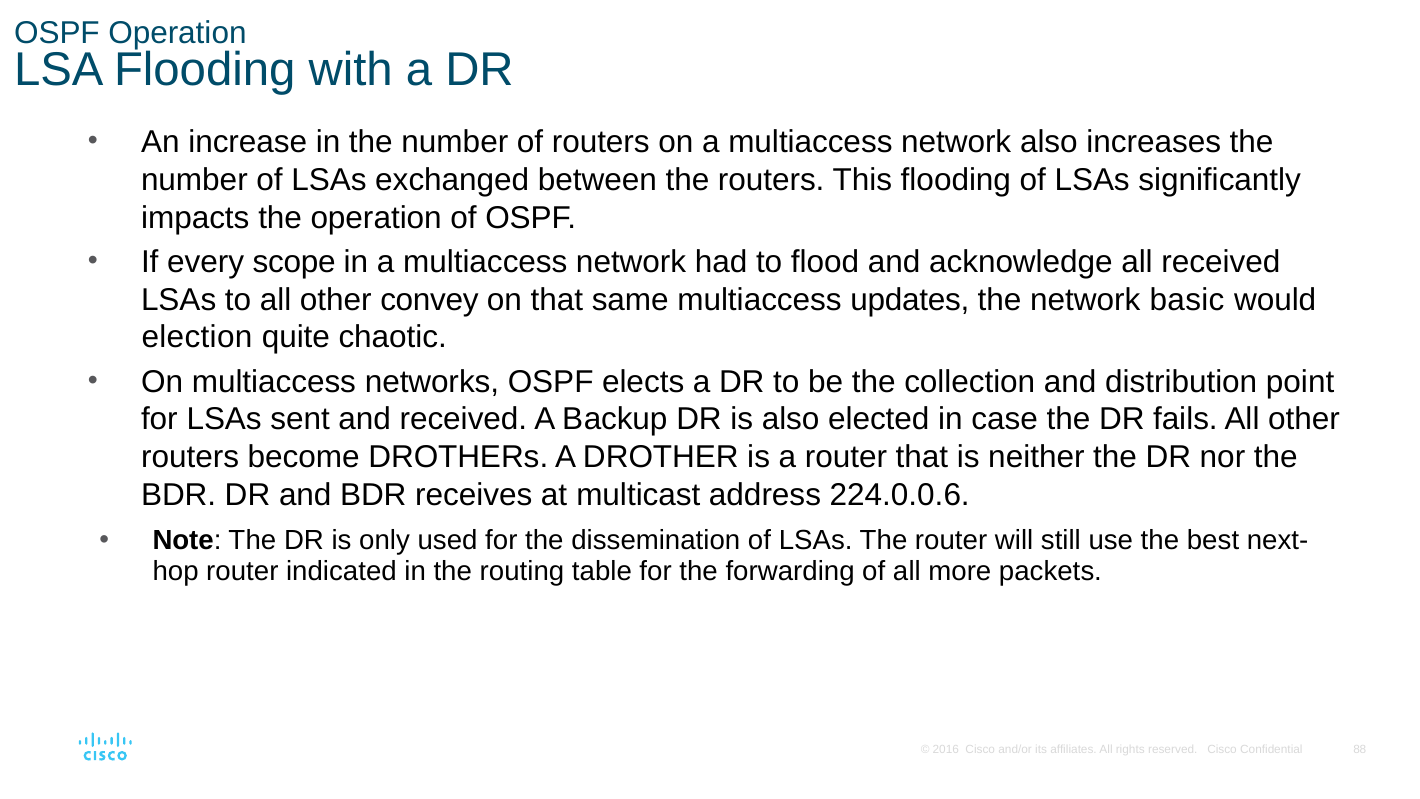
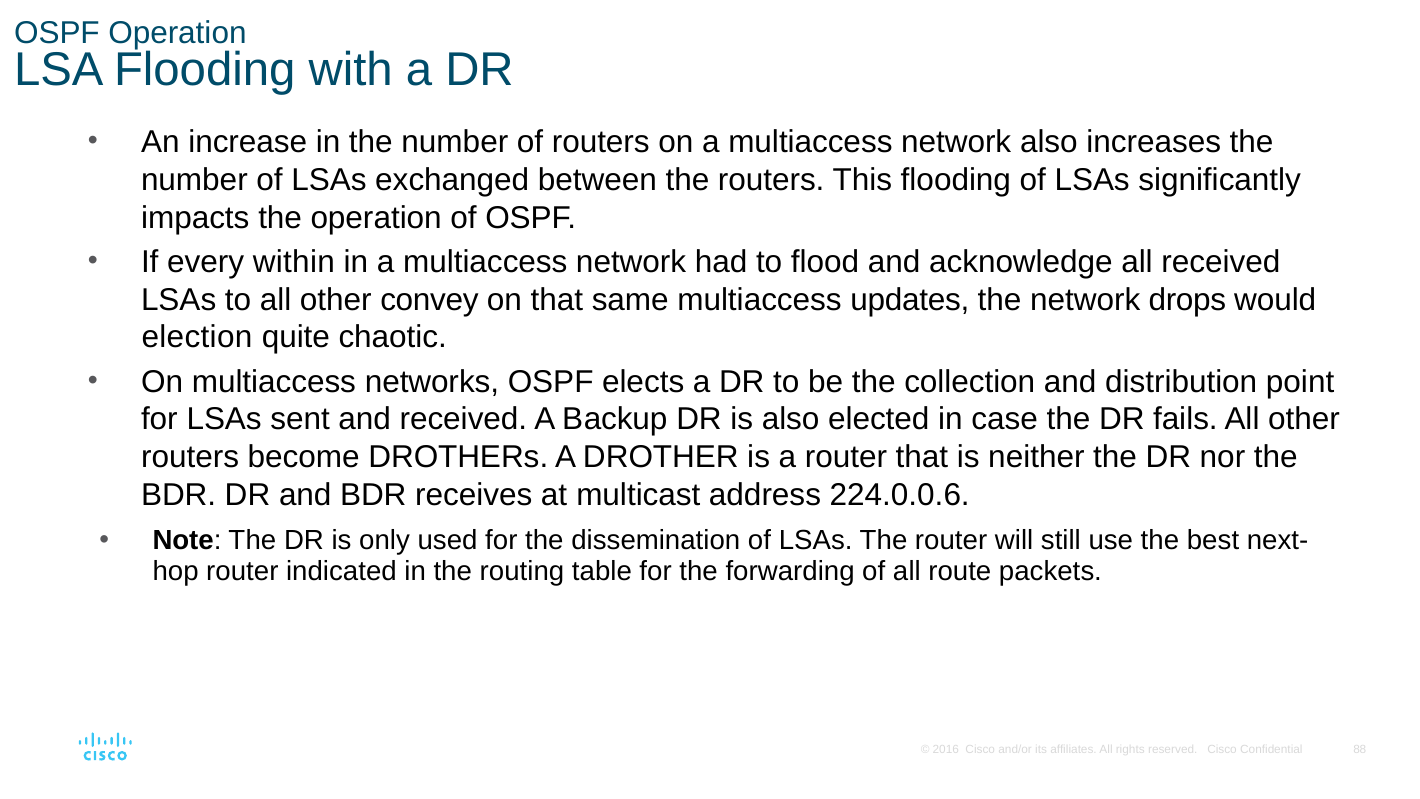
scope: scope -> within
basic: basic -> drops
more: more -> route
